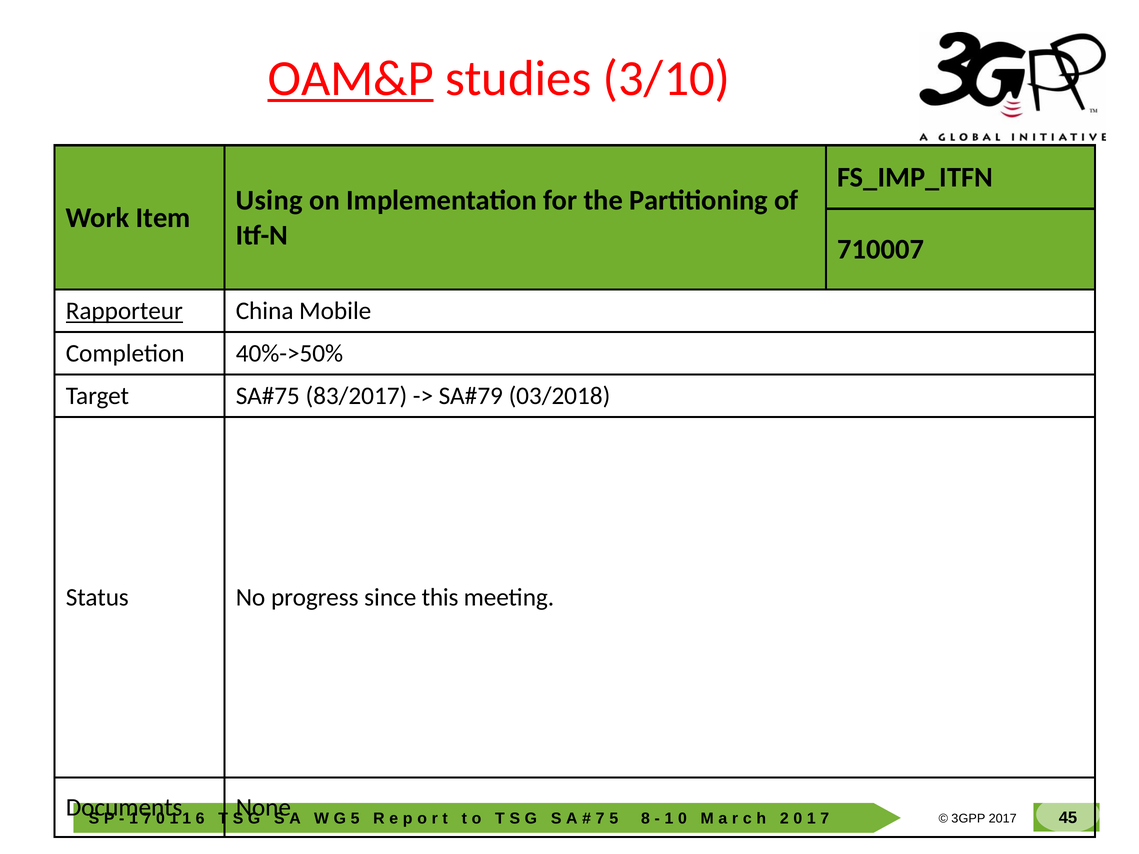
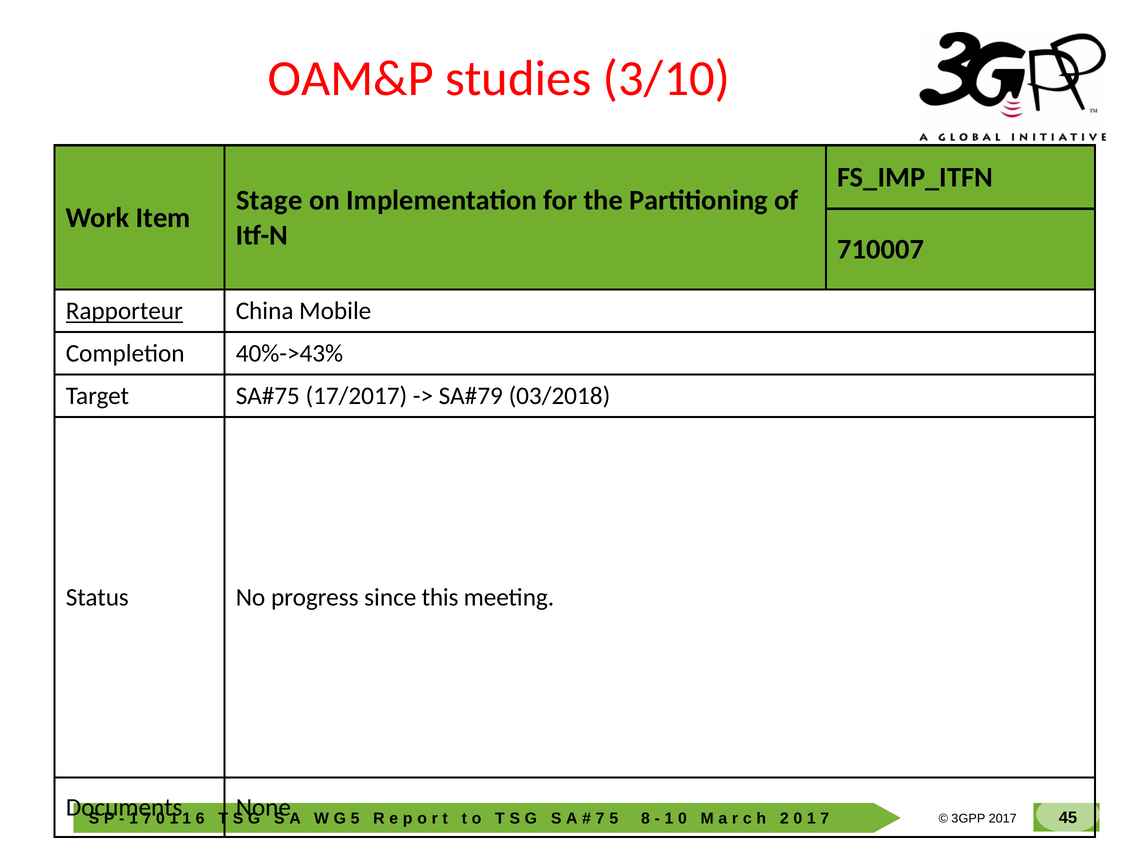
OAM&P underline: present -> none
Using: Using -> Stage
40%->50%: 40%->50% -> 40%->43%
83/2017: 83/2017 -> 17/2017
